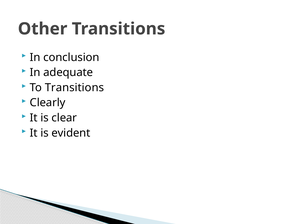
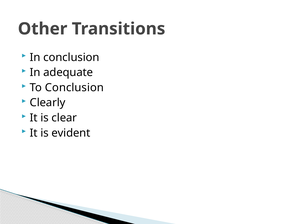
To Transitions: Transitions -> Conclusion
